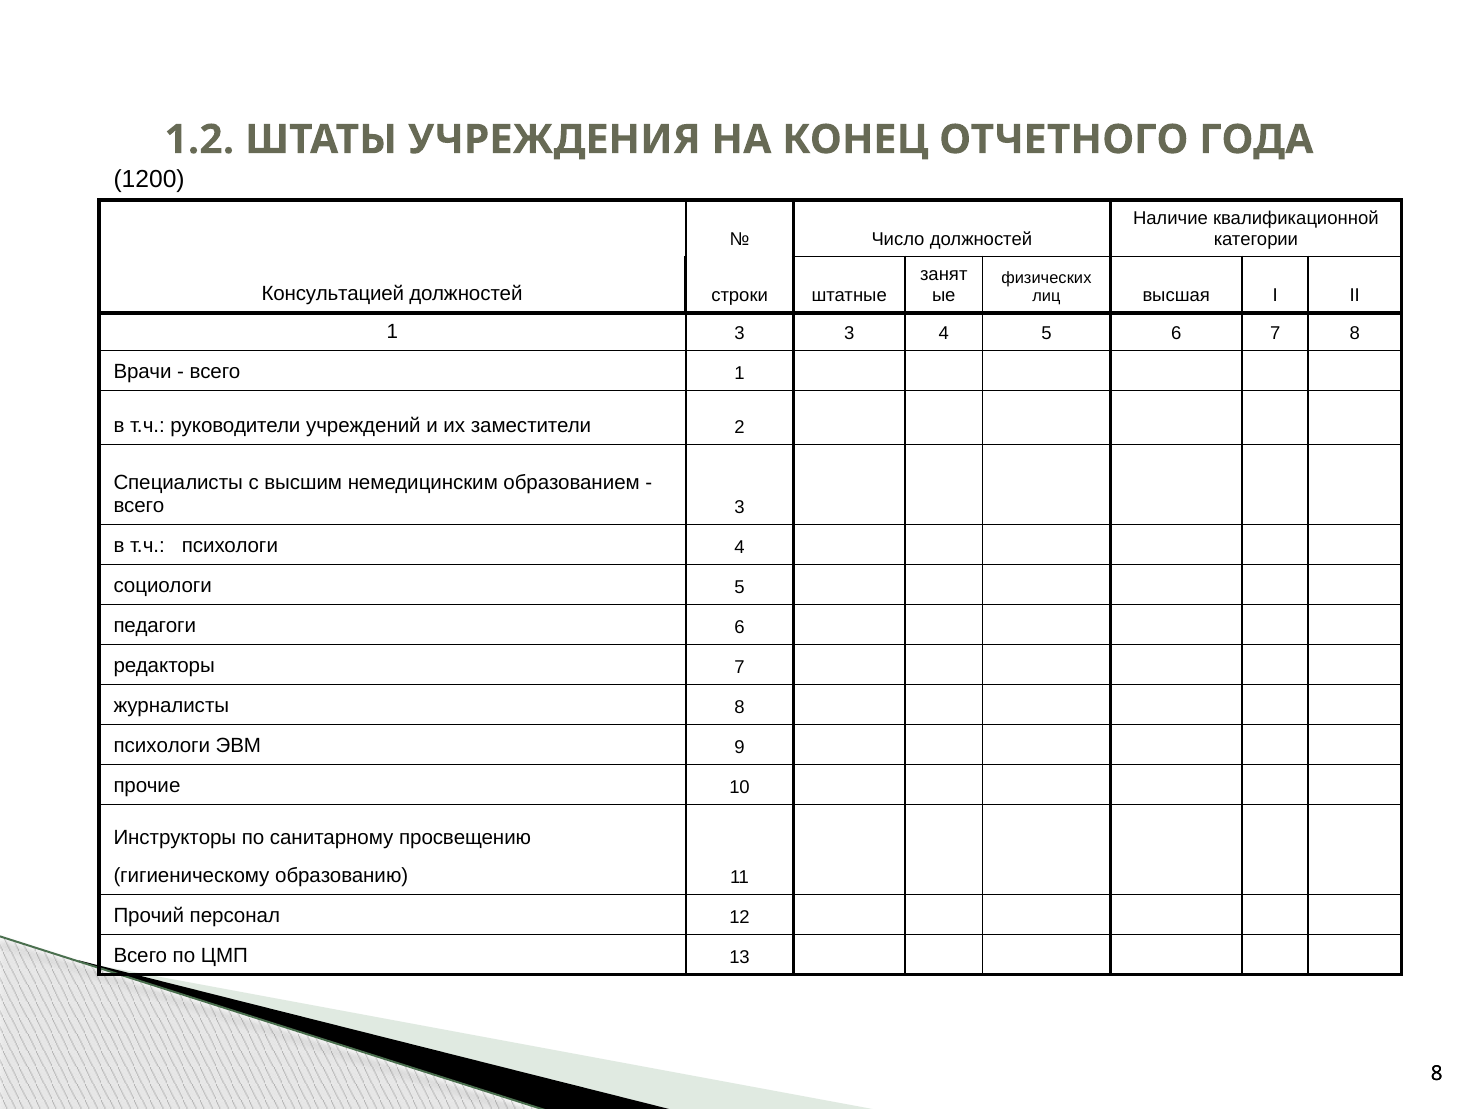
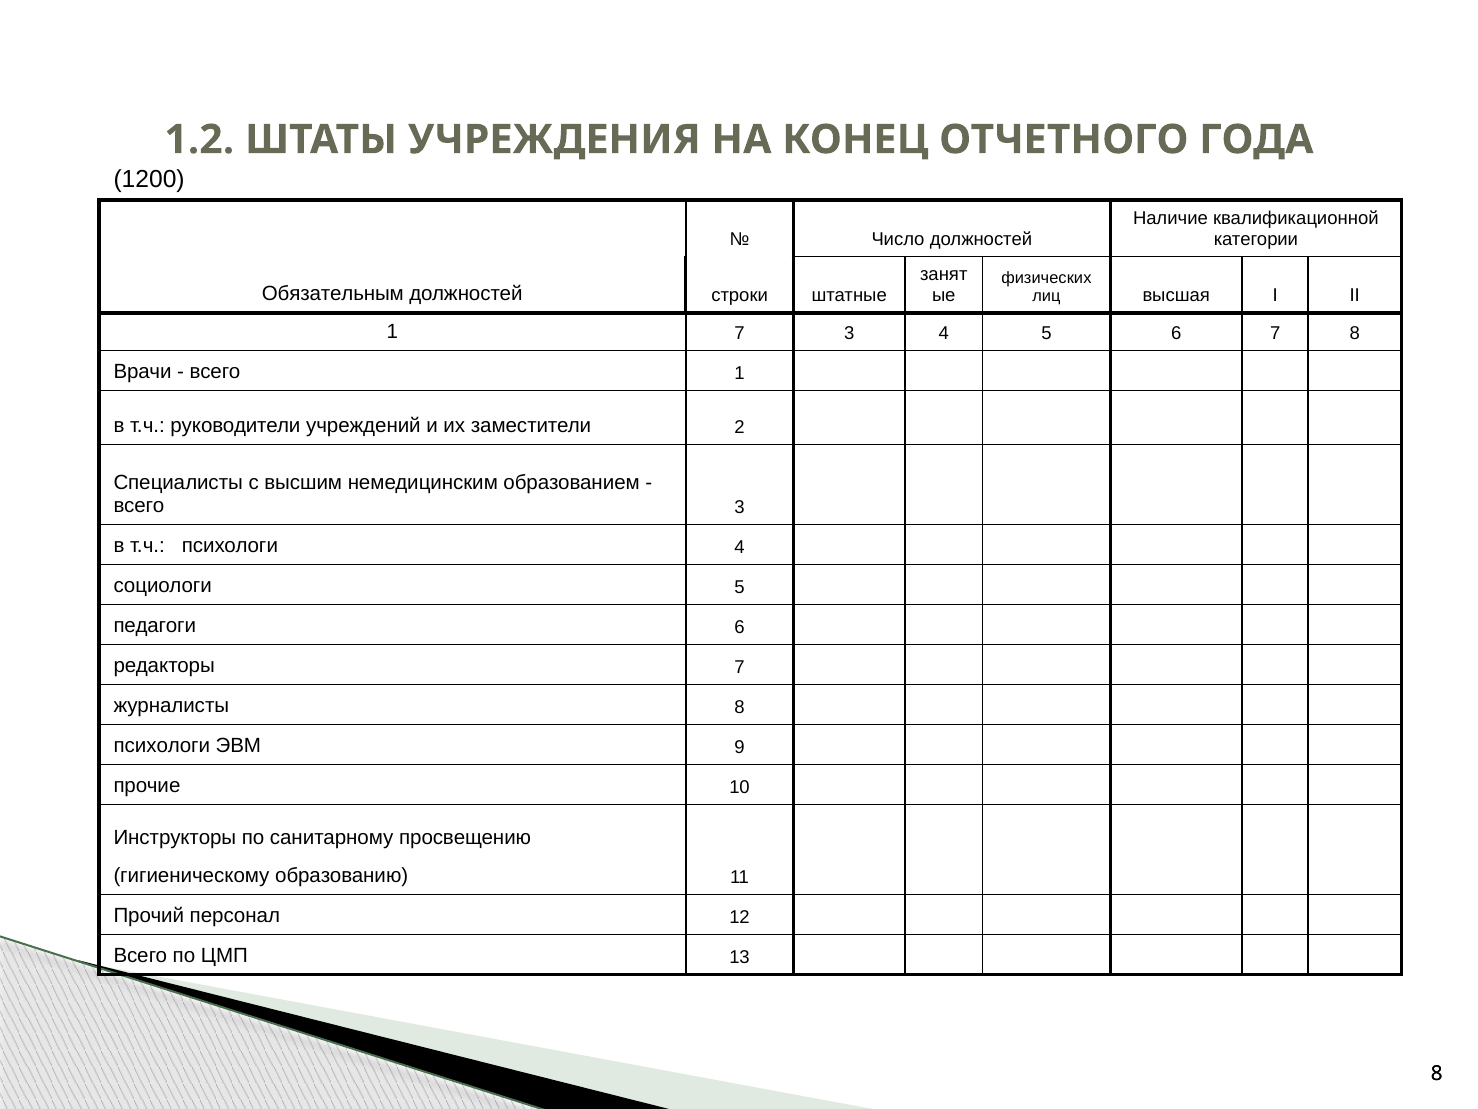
Консультацией: Консультацией -> Обязательным
1 3: 3 -> 7
